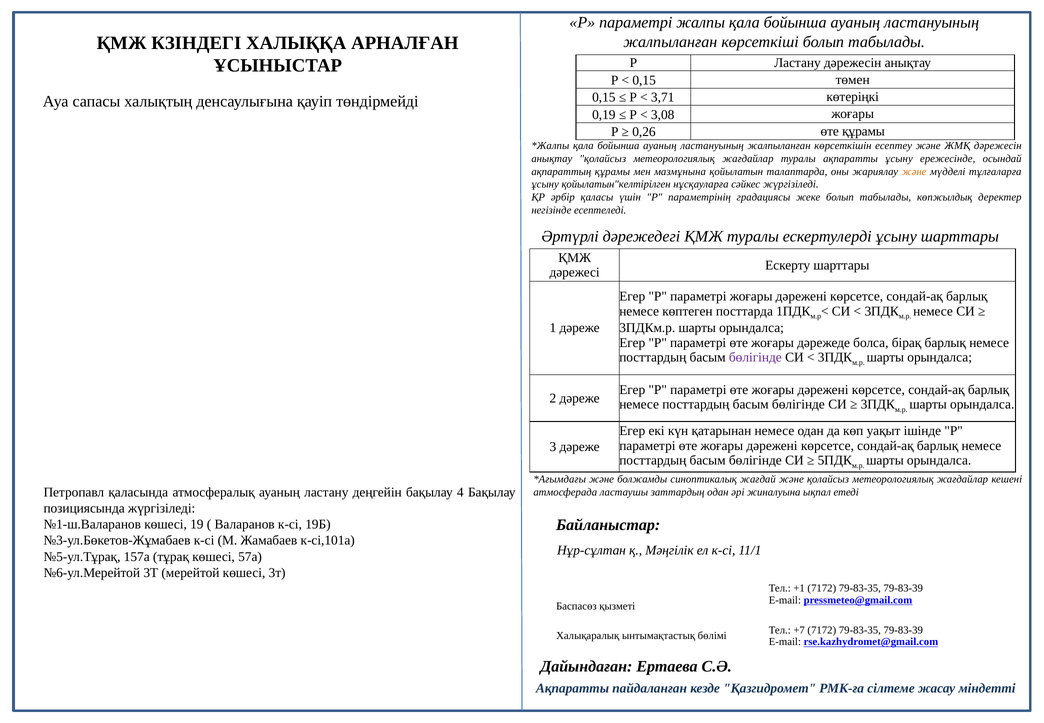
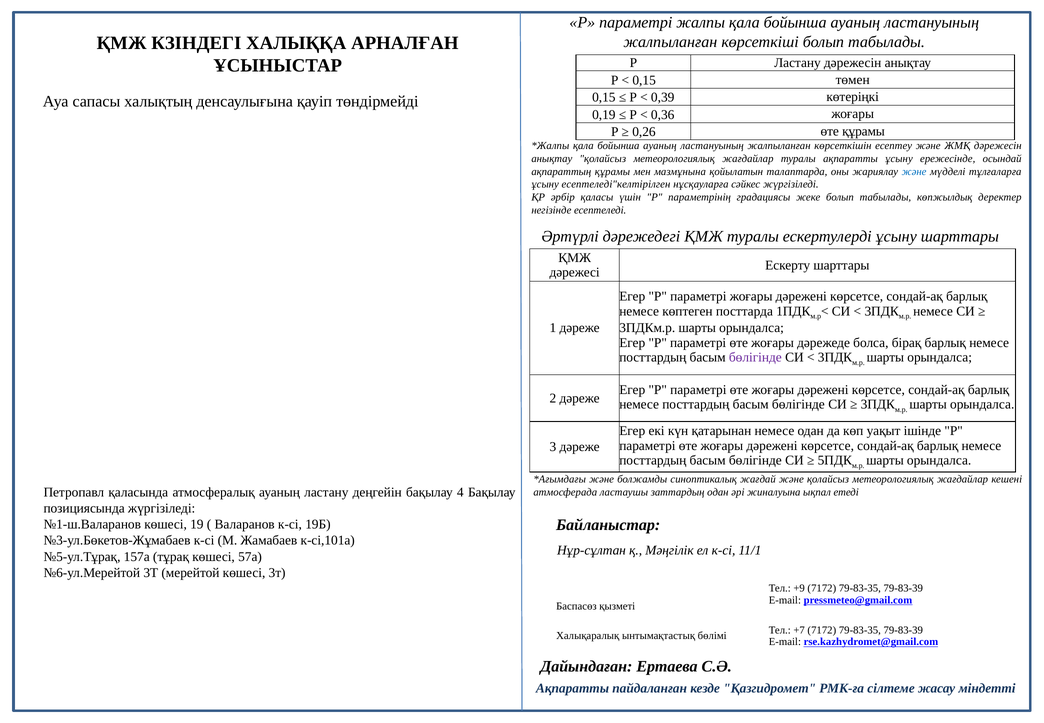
3,71: 3,71 -> 0,39
3,08: 3,08 -> 0,36
және at (914, 171) colour: orange -> blue
қойылатын"келтірілген: қойылатын"келтірілген -> есептеледі"келтірілген
+1: +1 -> +9
